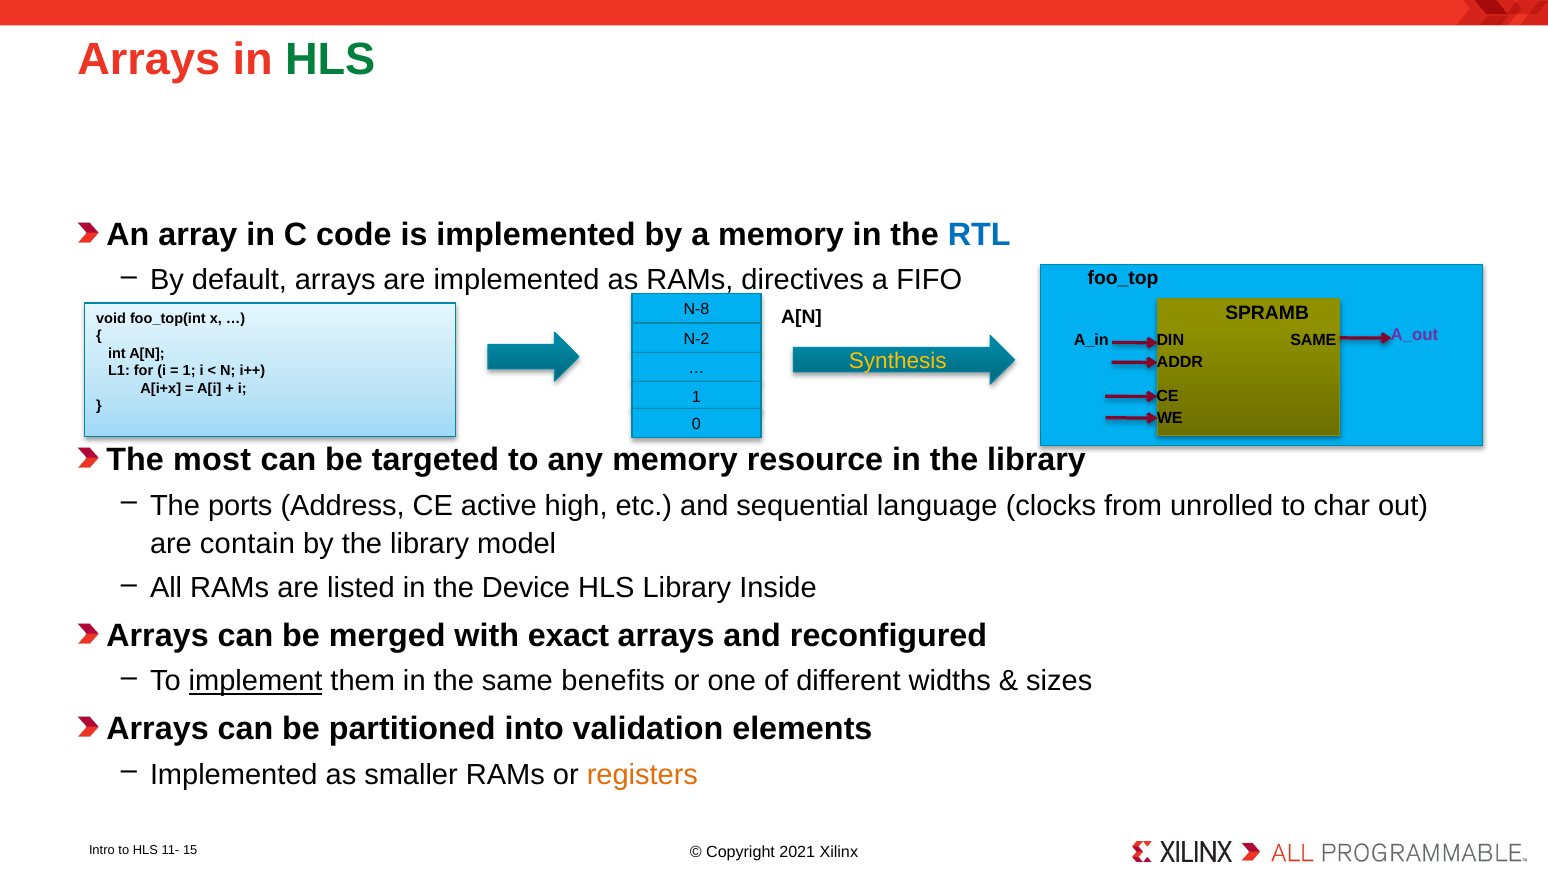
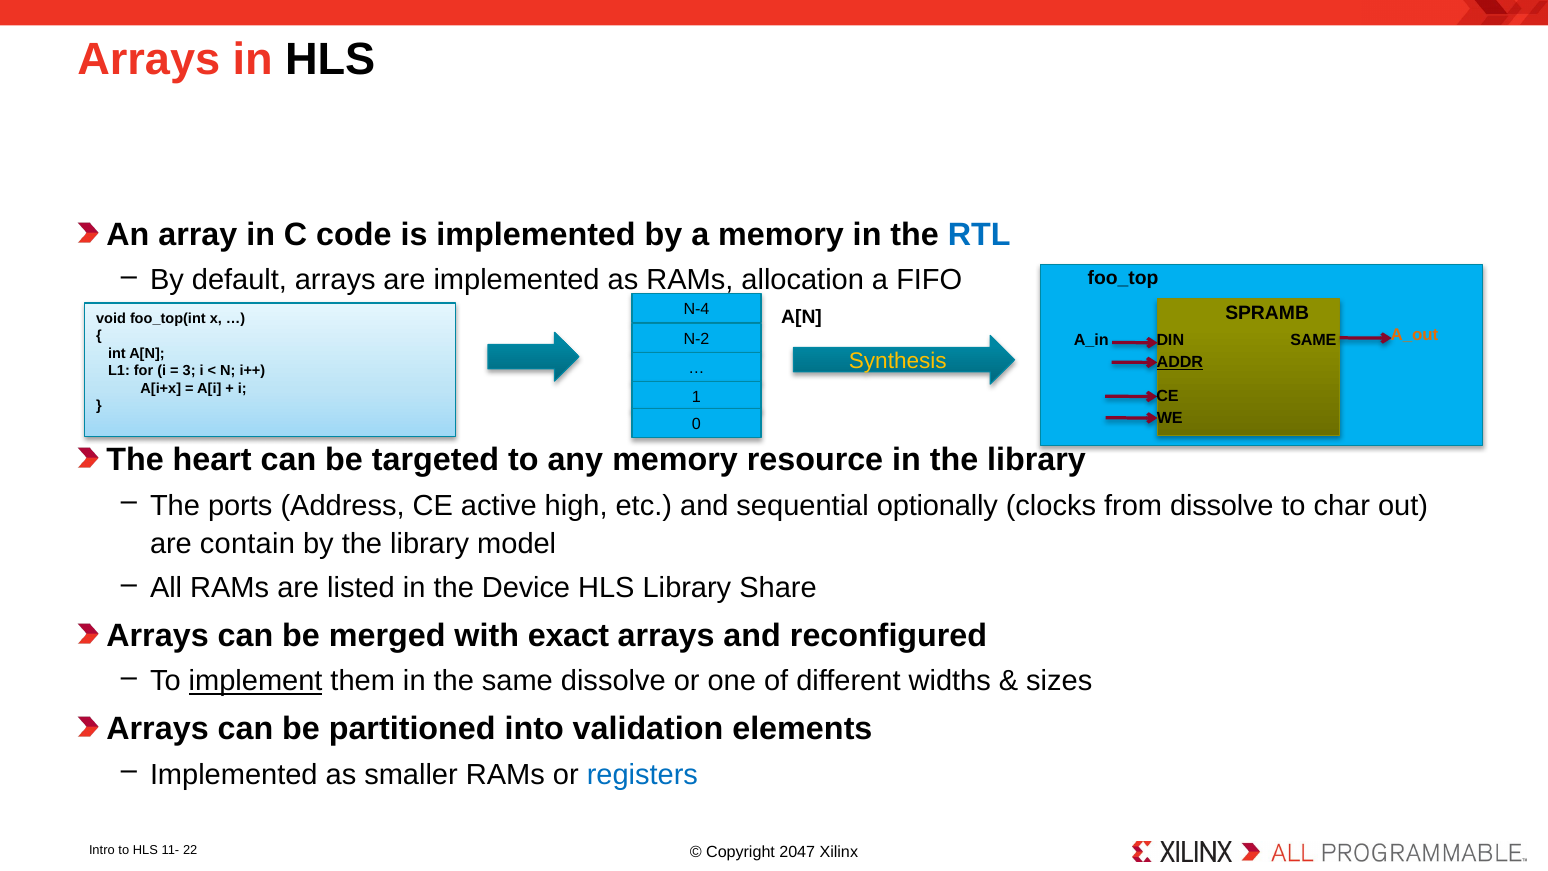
HLS at (330, 60) colour: green -> black
directives: directives -> allocation
N-8: N-8 -> N-4
A_out colour: purple -> orange
ADDR underline: none -> present
1 at (189, 371): 1 -> 3
most: most -> heart
language: language -> optionally
from unrolled: unrolled -> dissolve
Inside: Inside -> Share
same benefits: benefits -> dissolve
registers colour: orange -> blue
15: 15 -> 22
2021: 2021 -> 2047
